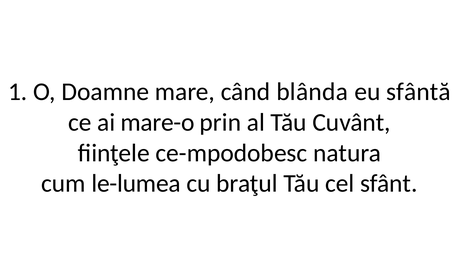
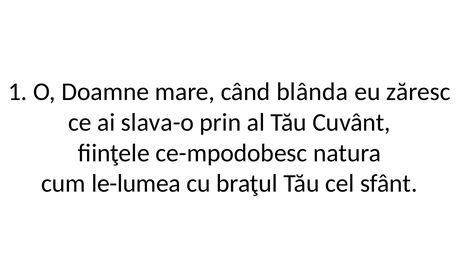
sfântă: sfântă -> zăresc
mare-o: mare-o -> slava-o
